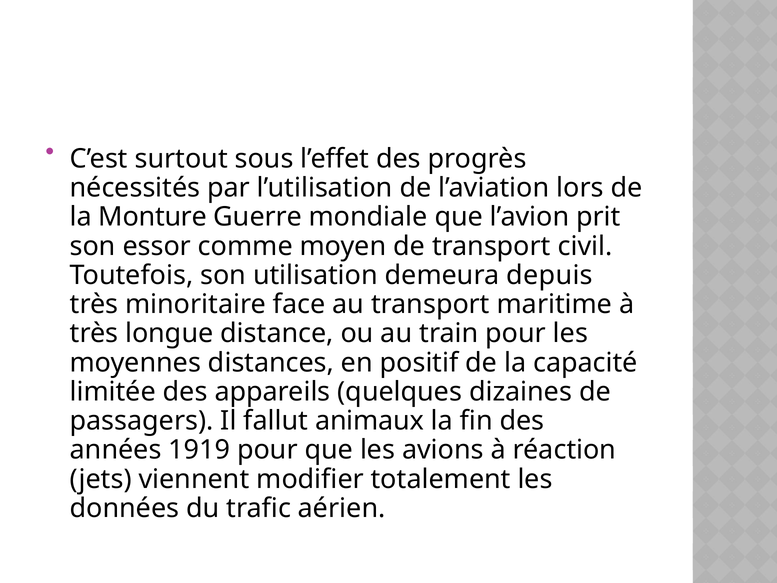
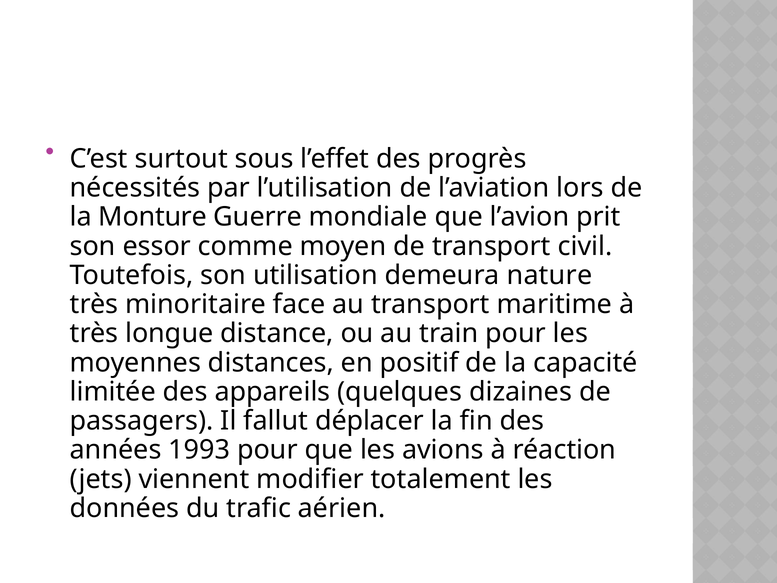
depuis: depuis -> nature
animaux: animaux -> déplacer
1919: 1919 -> 1993
